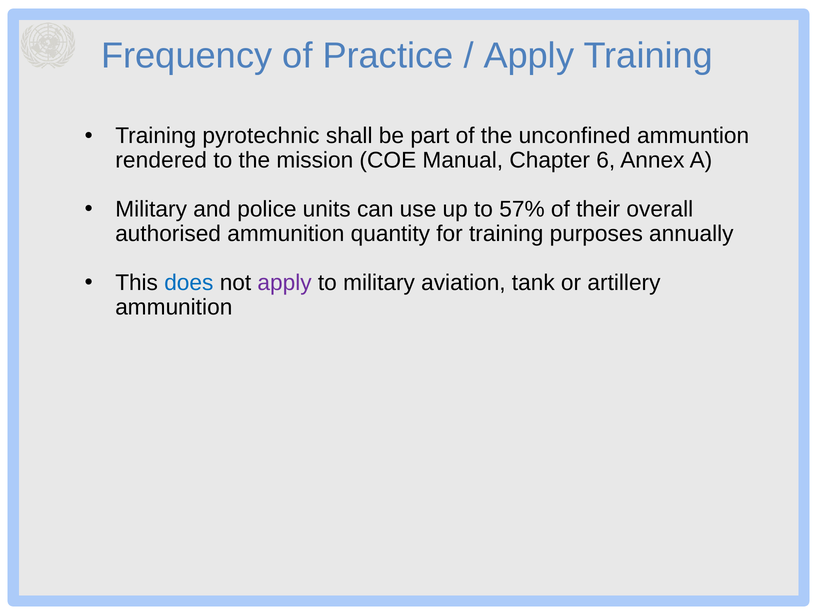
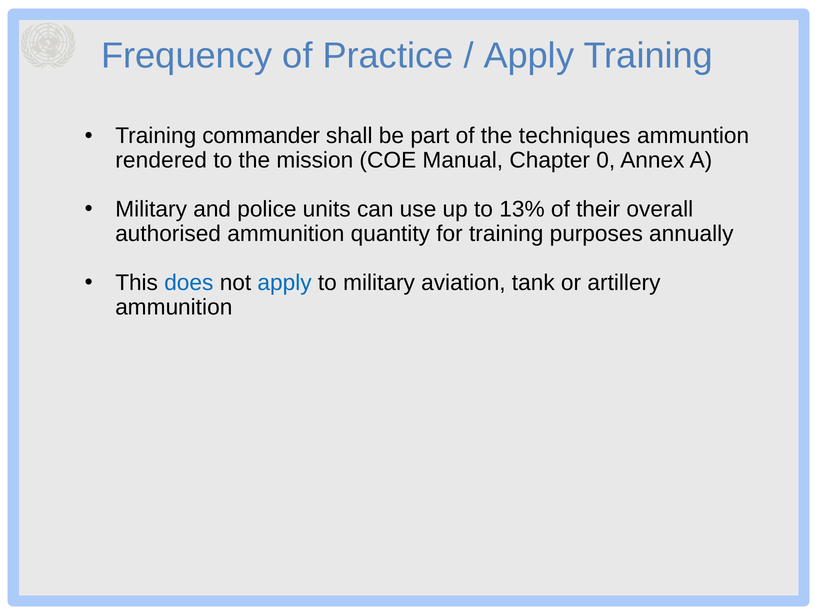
pyrotechnic: pyrotechnic -> commander
unconfined: unconfined -> techniques
6: 6 -> 0
57%: 57% -> 13%
apply at (285, 283) colour: purple -> blue
